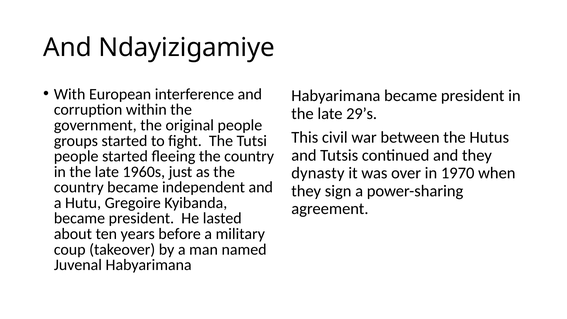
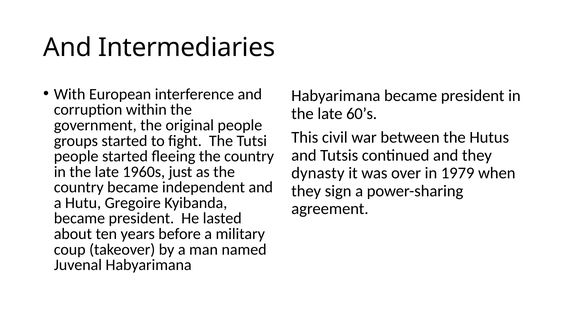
Ndayizigamiye: Ndayizigamiye -> Intermediaries
29’s: 29’s -> 60’s
1970: 1970 -> 1979
